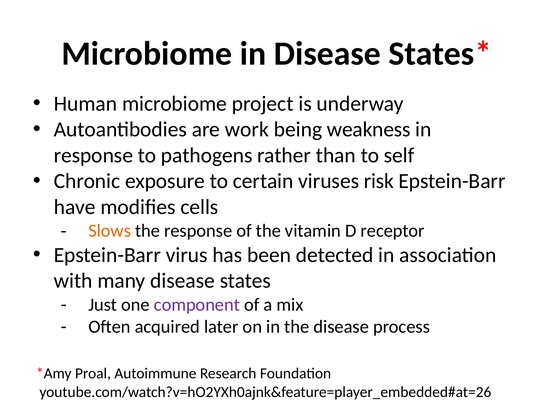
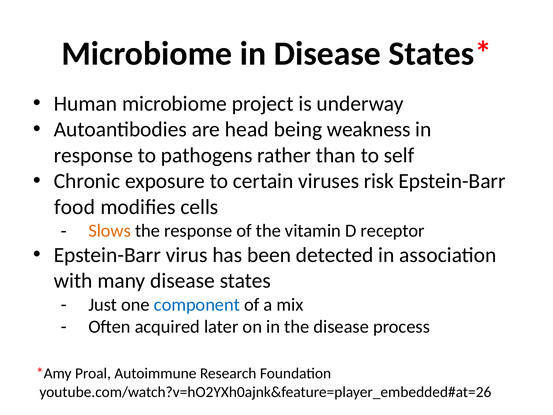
work: work -> head
have: have -> food
component colour: purple -> blue
